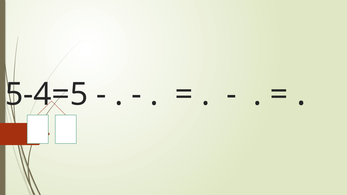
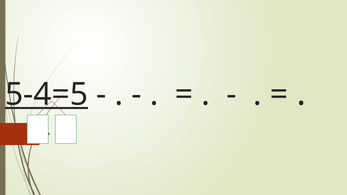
5-4=5 underline: none -> present
